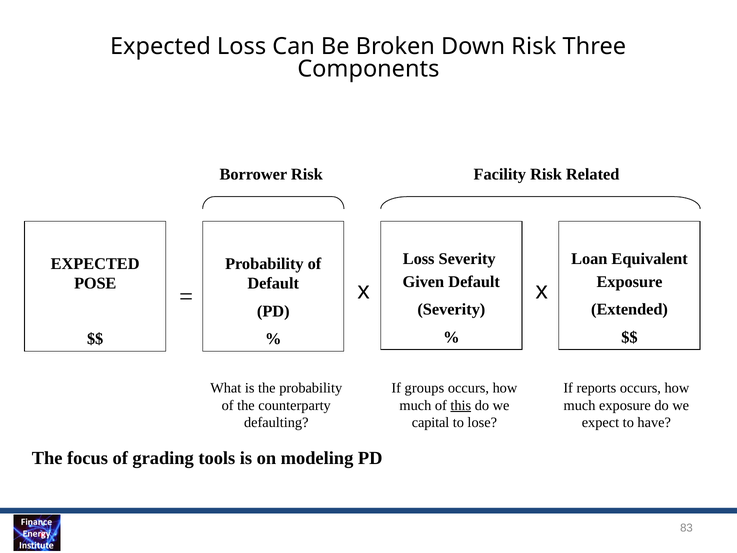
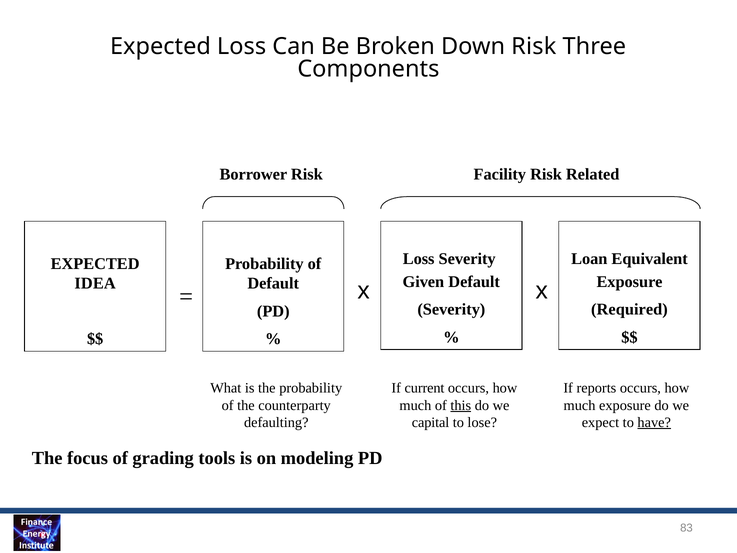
POSE: POSE -> IDEA
Extended: Extended -> Required
groups: groups -> current
have underline: none -> present
